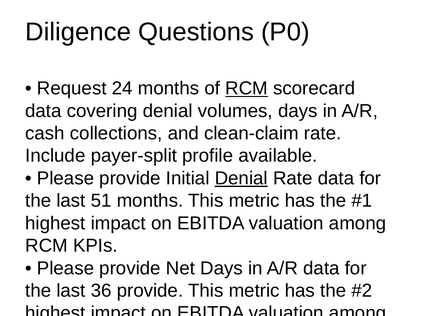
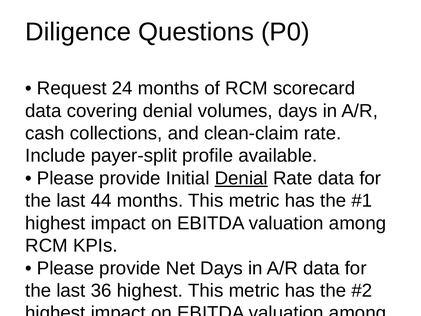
RCM at (247, 88) underline: present -> none
51: 51 -> 44
36 provide: provide -> highest
